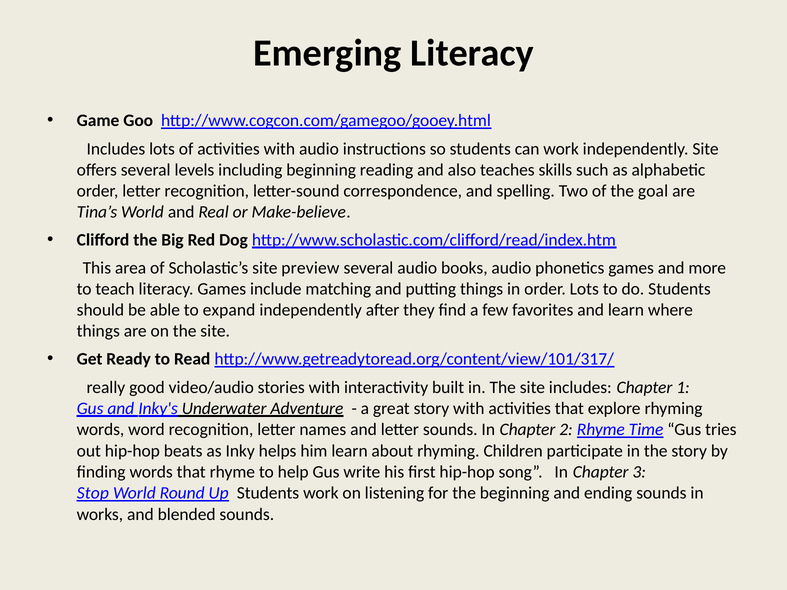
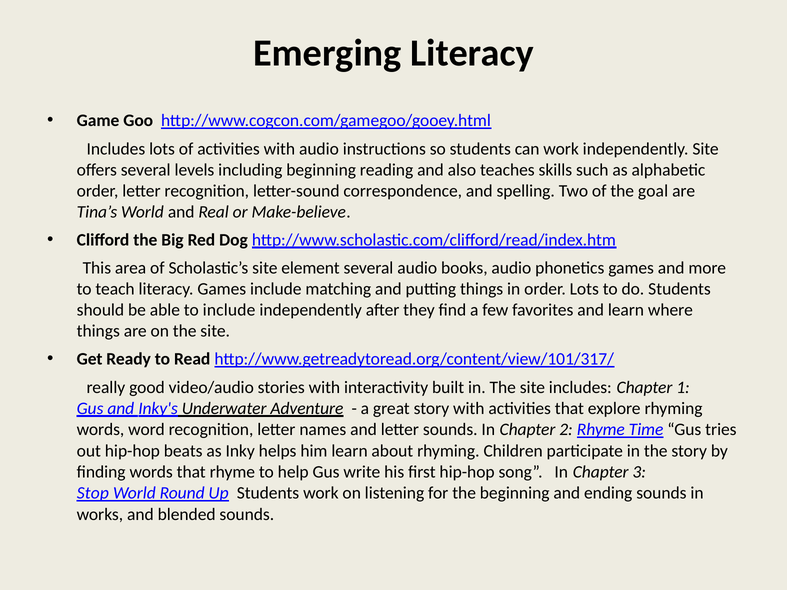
preview: preview -> element
to expand: expand -> include
